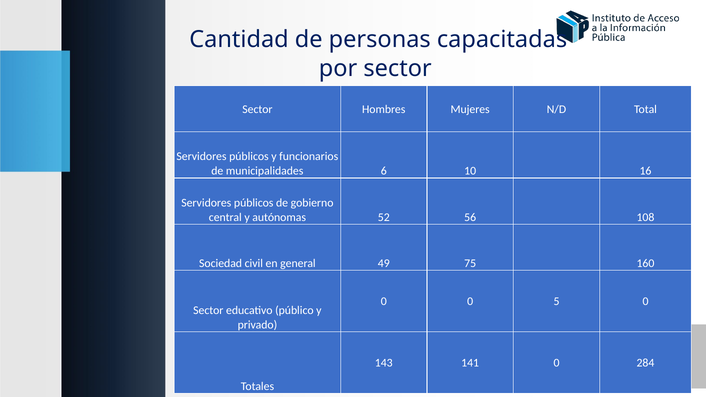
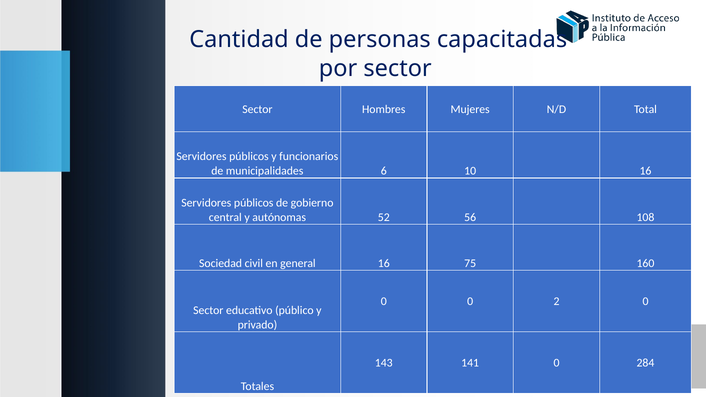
general 49: 49 -> 16
5: 5 -> 2
